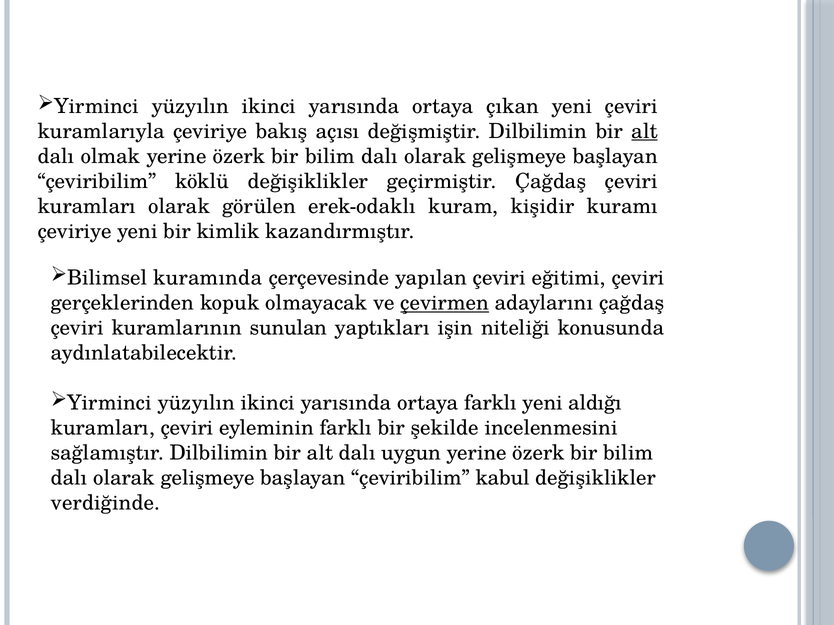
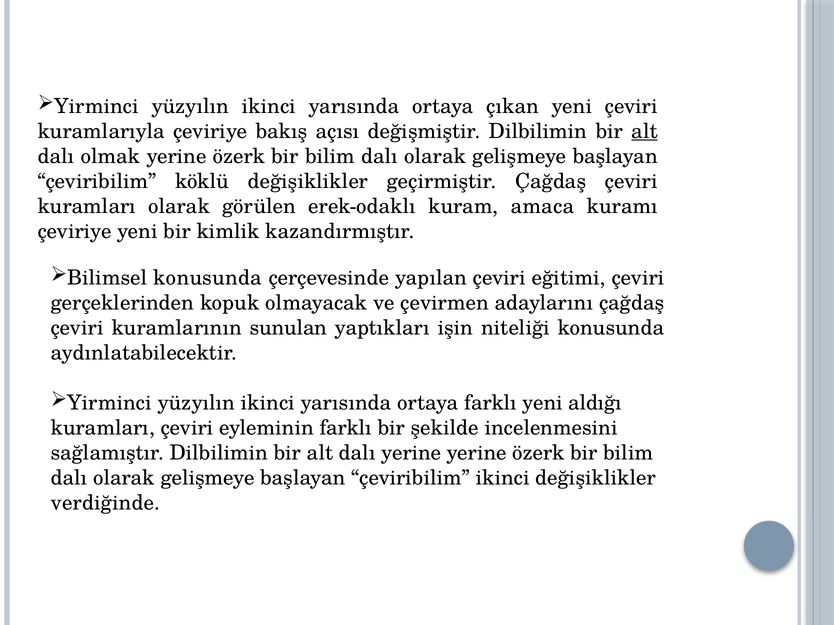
kişidir: kişidir -> amaca
Bilimsel kuramında: kuramında -> konusunda
çevirmen underline: present -> none
dalı uygun: uygun -> yerine
çeviribilim kabul: kabul -> ikinci
